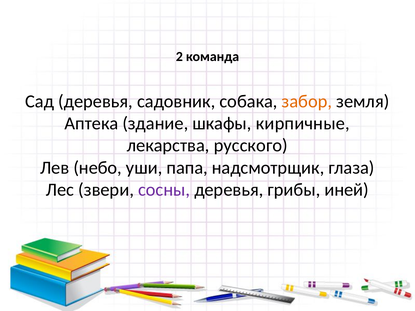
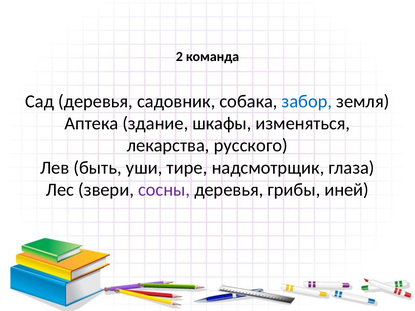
забор colour: orange -> blue
кирпичные: кирпичные -> изменяться
небо: небо -> быть
папа: папа -> тире
